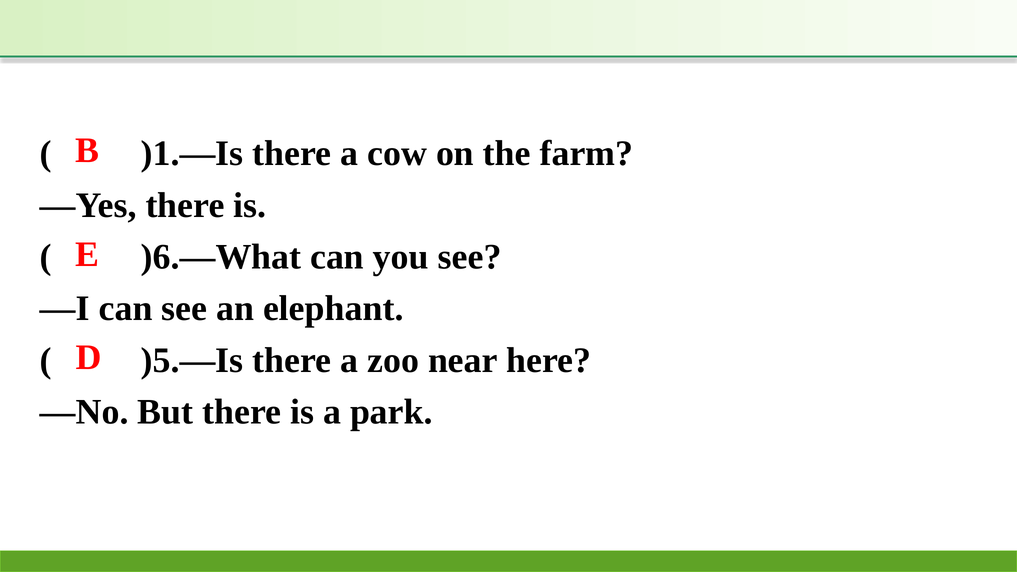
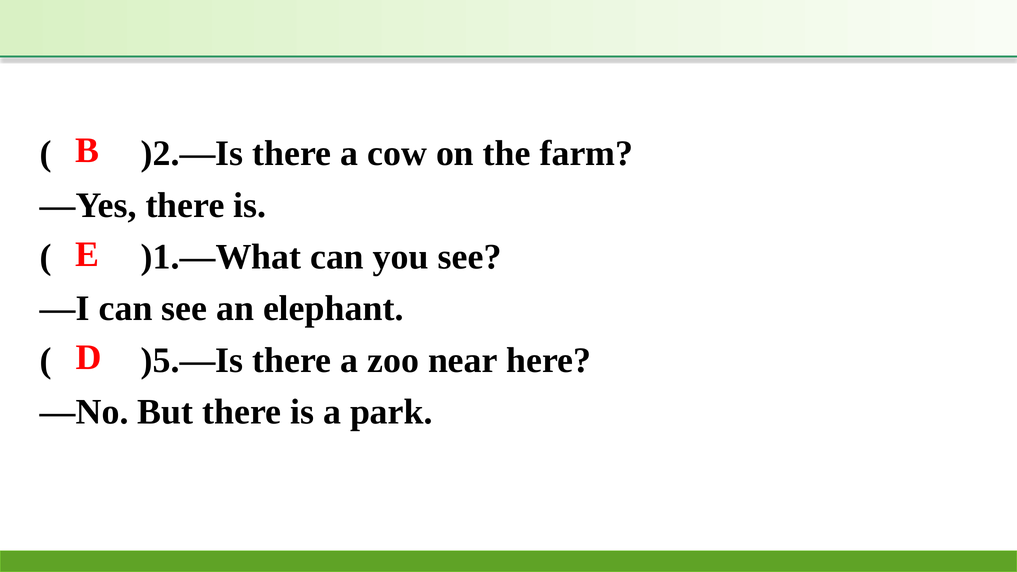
)1.—Is: )1.—Is -> )2.—Is
)6.—What: )6.—What -> )1.—What
